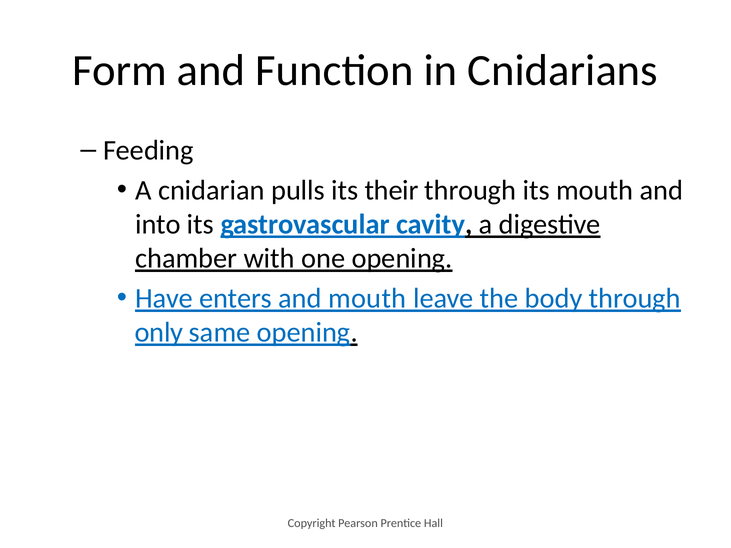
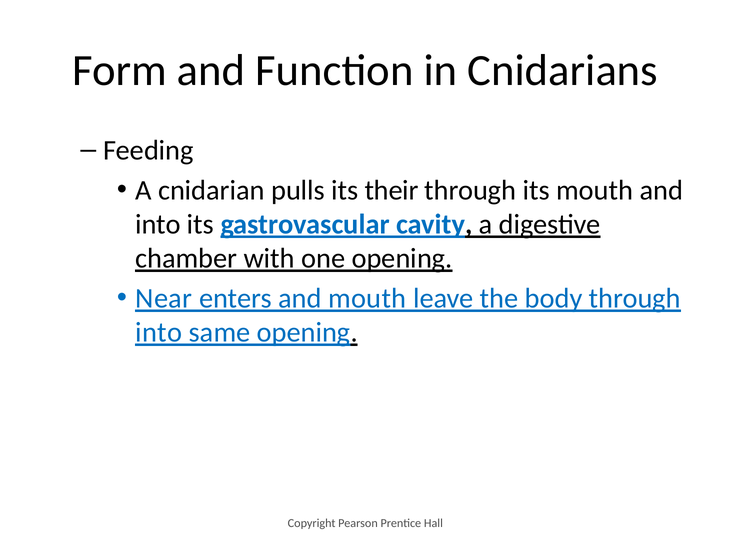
Have: Have -> Near
only at (159, 333): only -> into
